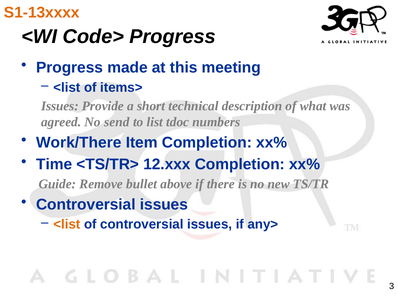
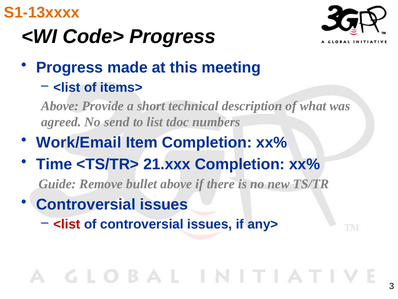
Issues at (60, 106): Issues -> Above
Work/There: Work/There -> Work/Email
12.xxx: 12.xxx -> 21.xxx
<list at (67, 224) colour: orange -> red
